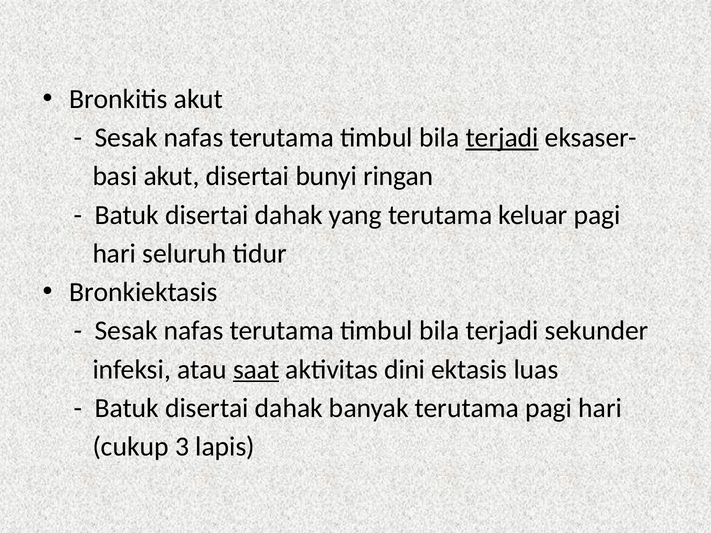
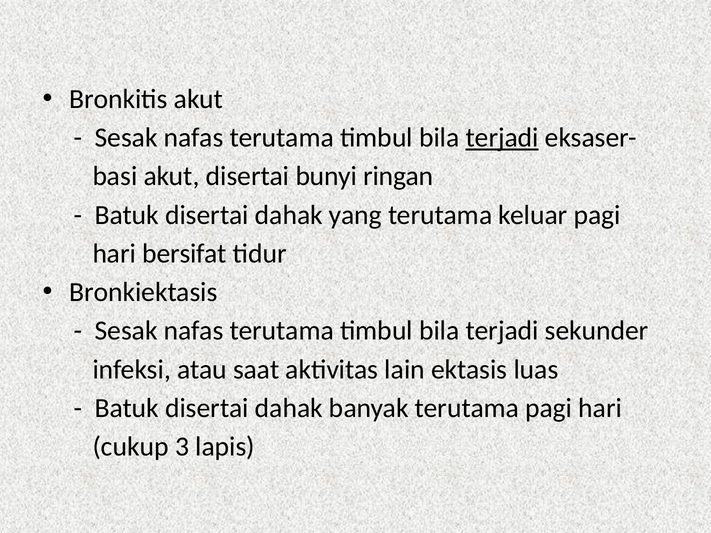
seluruh: seluruh -> bersifat
saat underline: present -> none
dini: dini -> lain
